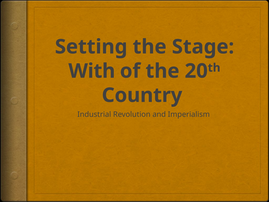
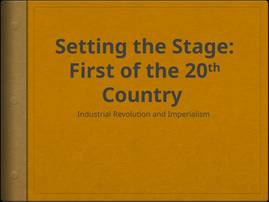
With: With -> First
